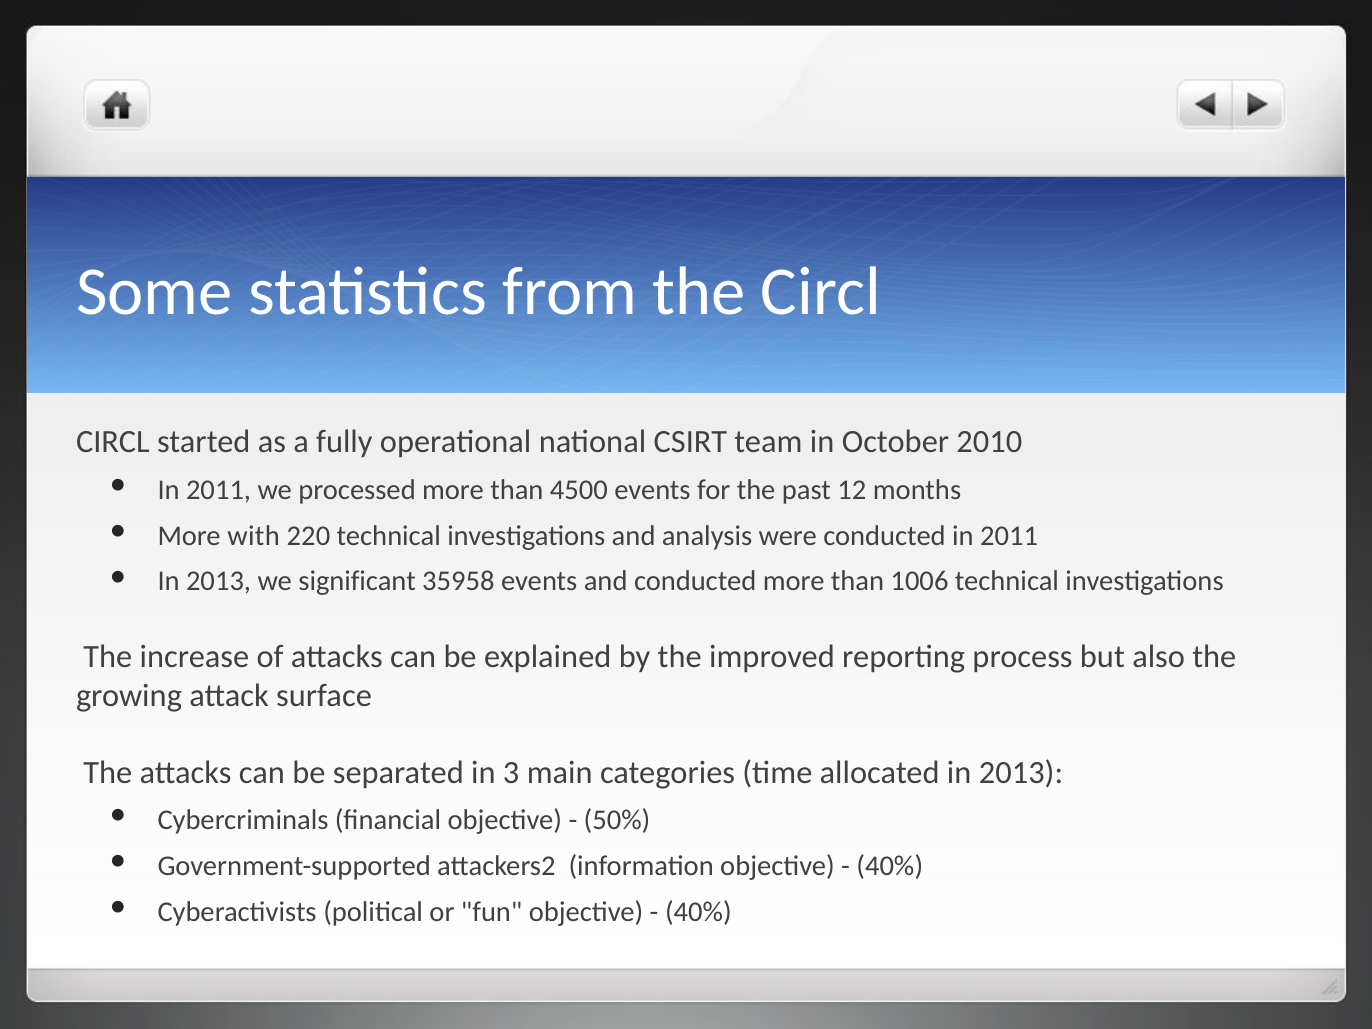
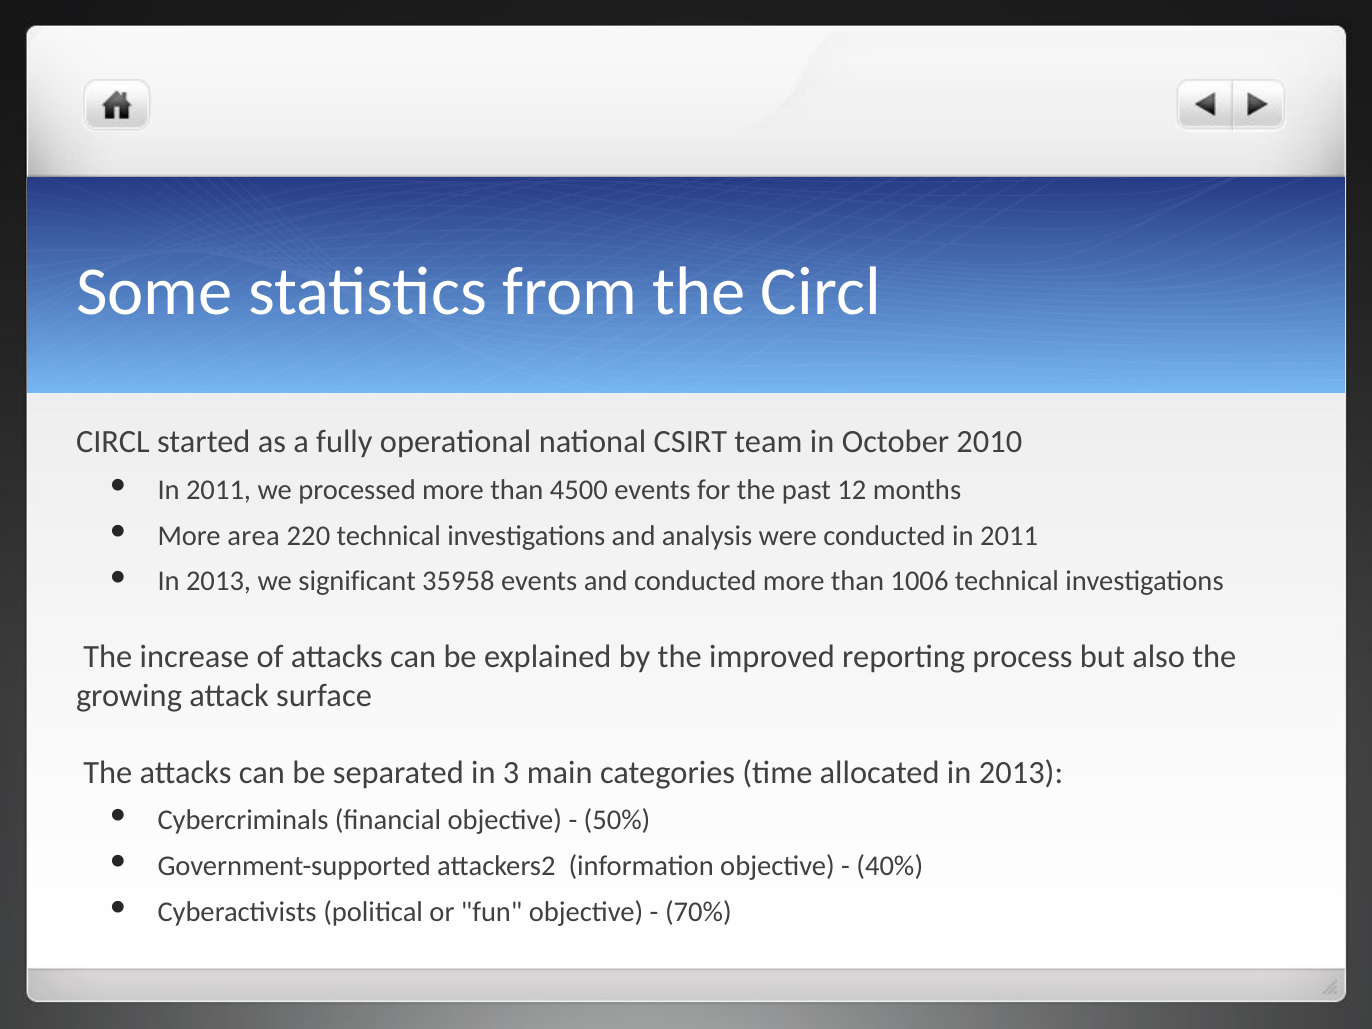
with: with -> area
40% at (698, 912): 40% -> 70%
